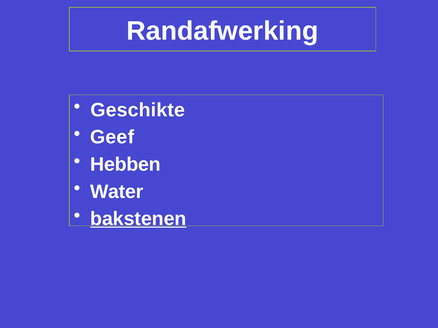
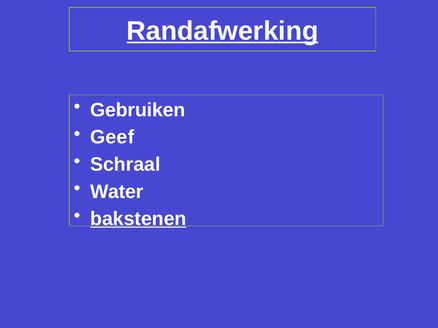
Randafwerking underline: none -> present
Geschikte: Geschikte -> Gebruiken
Hebben: Hebben -> Schraal
